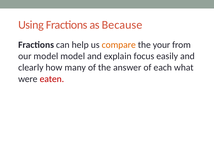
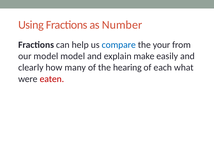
Because: Because -> Number
compare colour: orange -> blue
focus: focus -> make
answer: answer -> hearing
